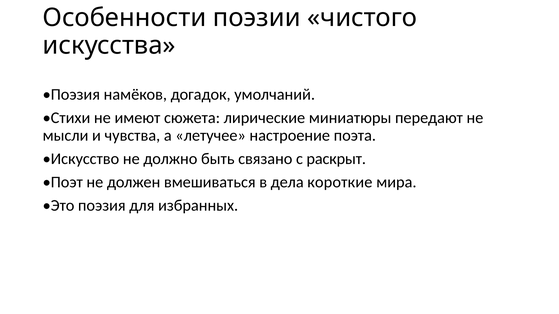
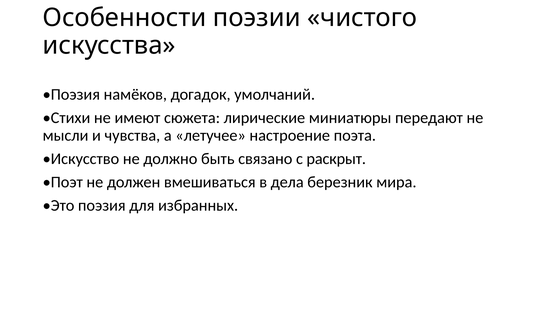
короткие: короткие -> березник
